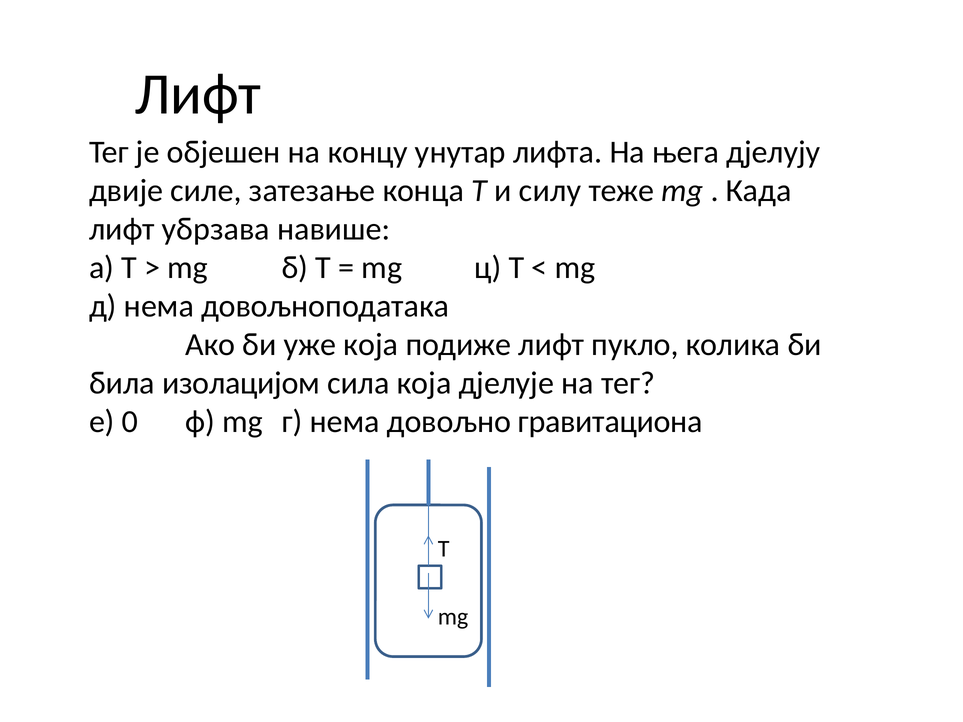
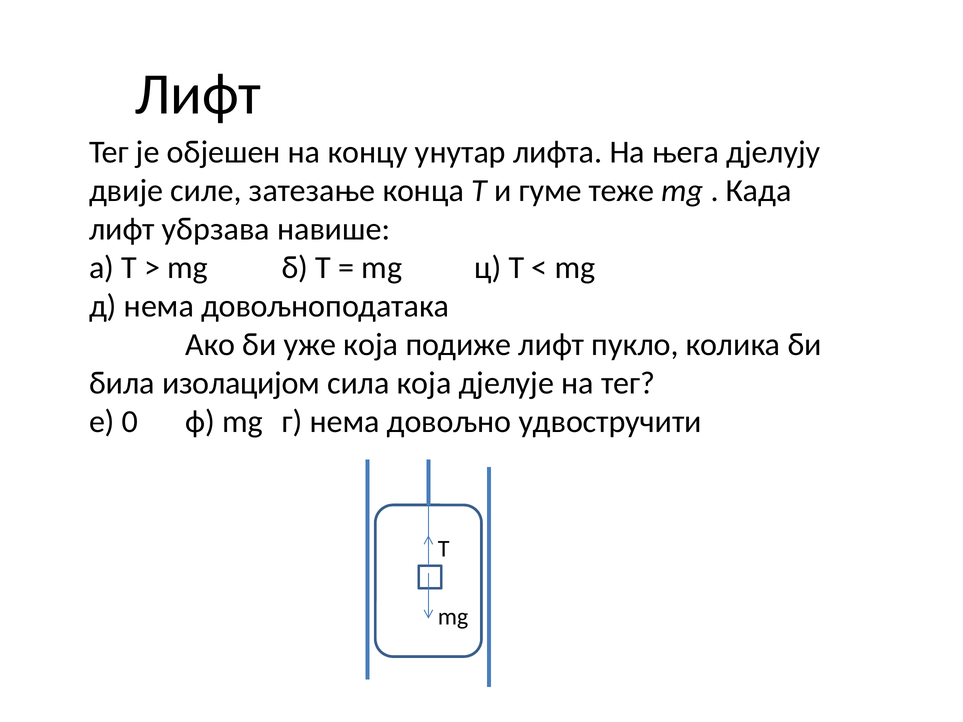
силу: силу -> гуме
гравитациона: гравитациона -> удвостручити
